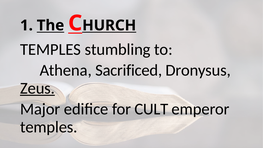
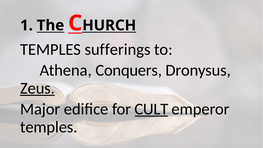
stumbling: stumbling -> sufferings
Sacrificed: Sacrificed -> Conquers
CULT underline: none -> present
